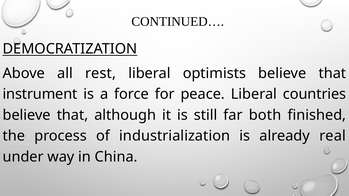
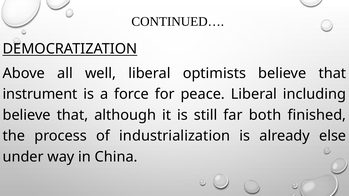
rest: rest -> well
countries: countries -> including
real: real -> else
